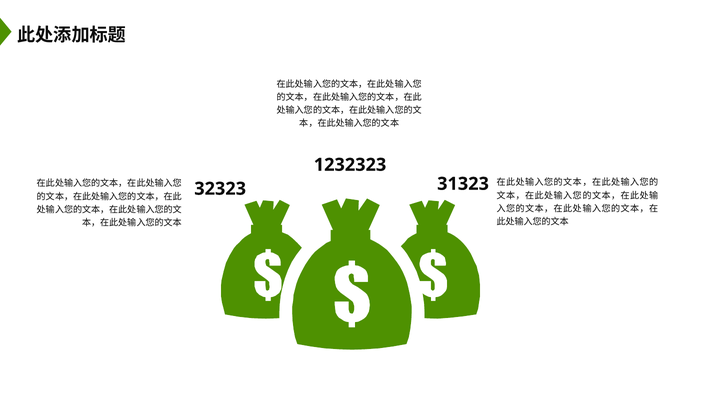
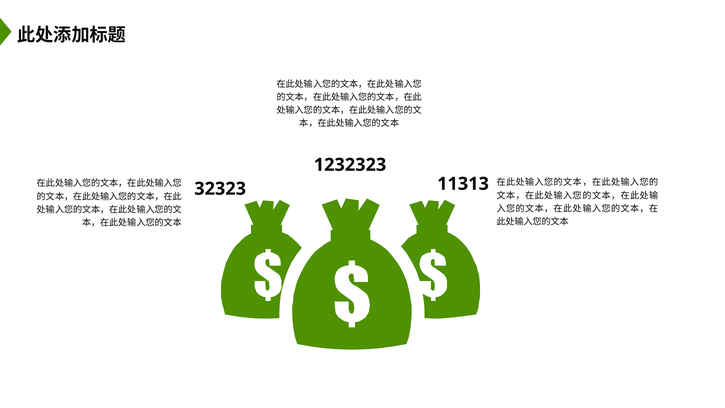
31323: 31323 -> 11313
